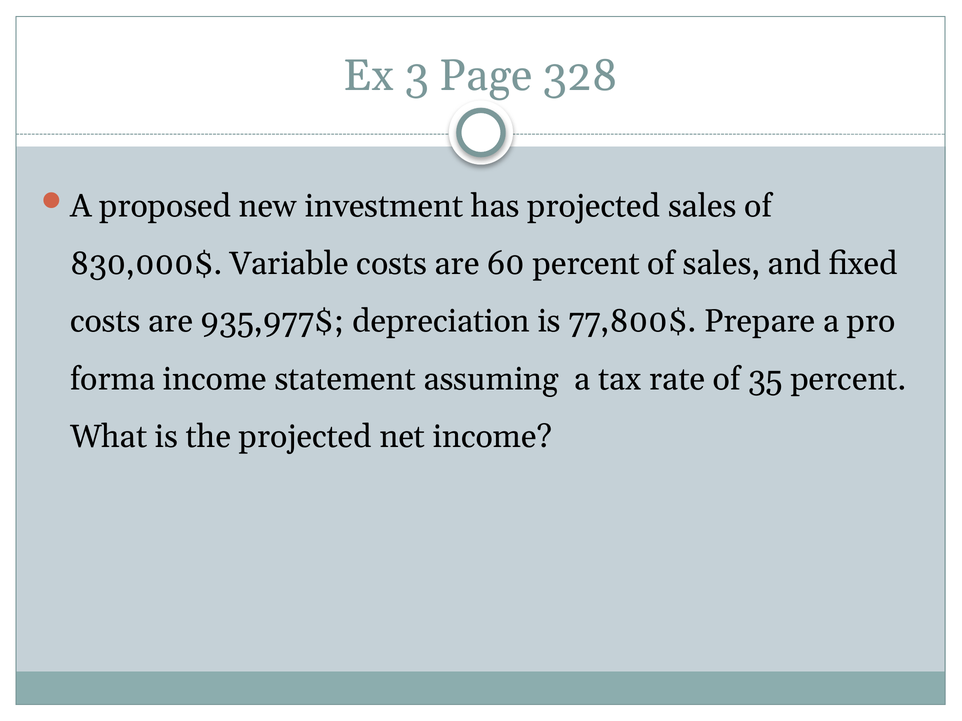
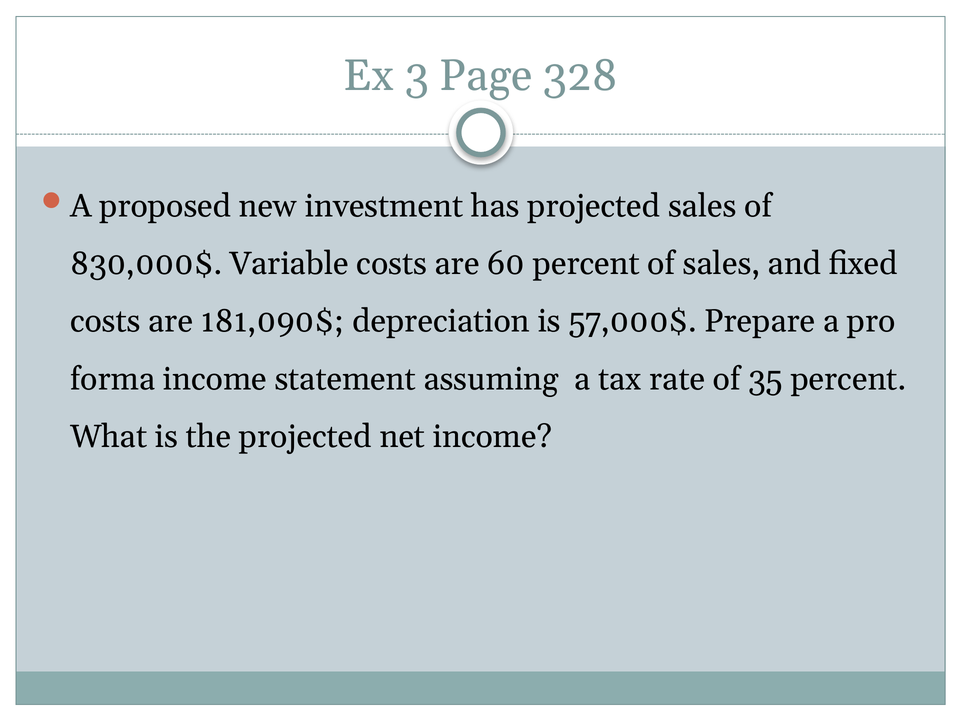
935,977$: 935,977$ -> 181,090$
77,800$: 77,800$ -> 57,000$
